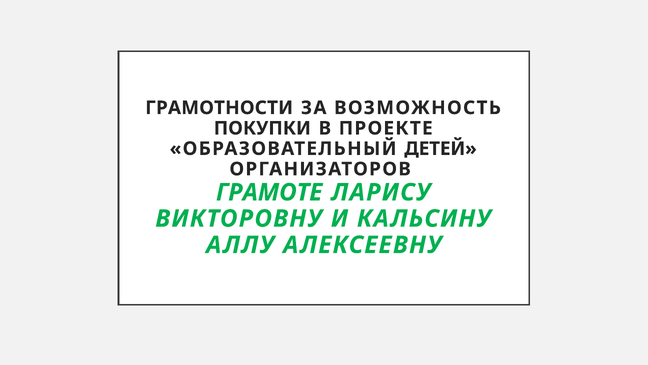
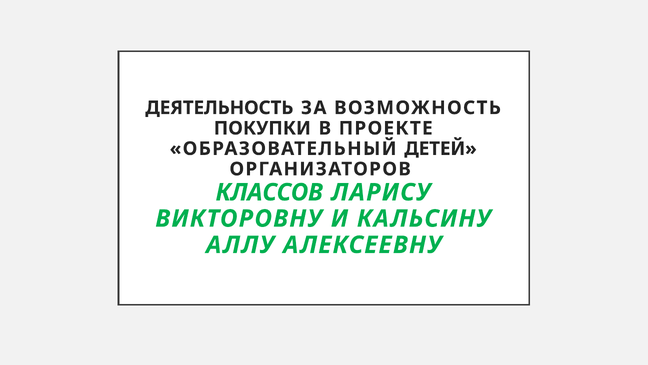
ГРАМОТНОСТИ: ГРАМОТНОСТИ -> ДЕЯТЕЛЬНОСТЬ
ГРАМОТЕ: ГРАМОТЕ -> КЛАССОВ
